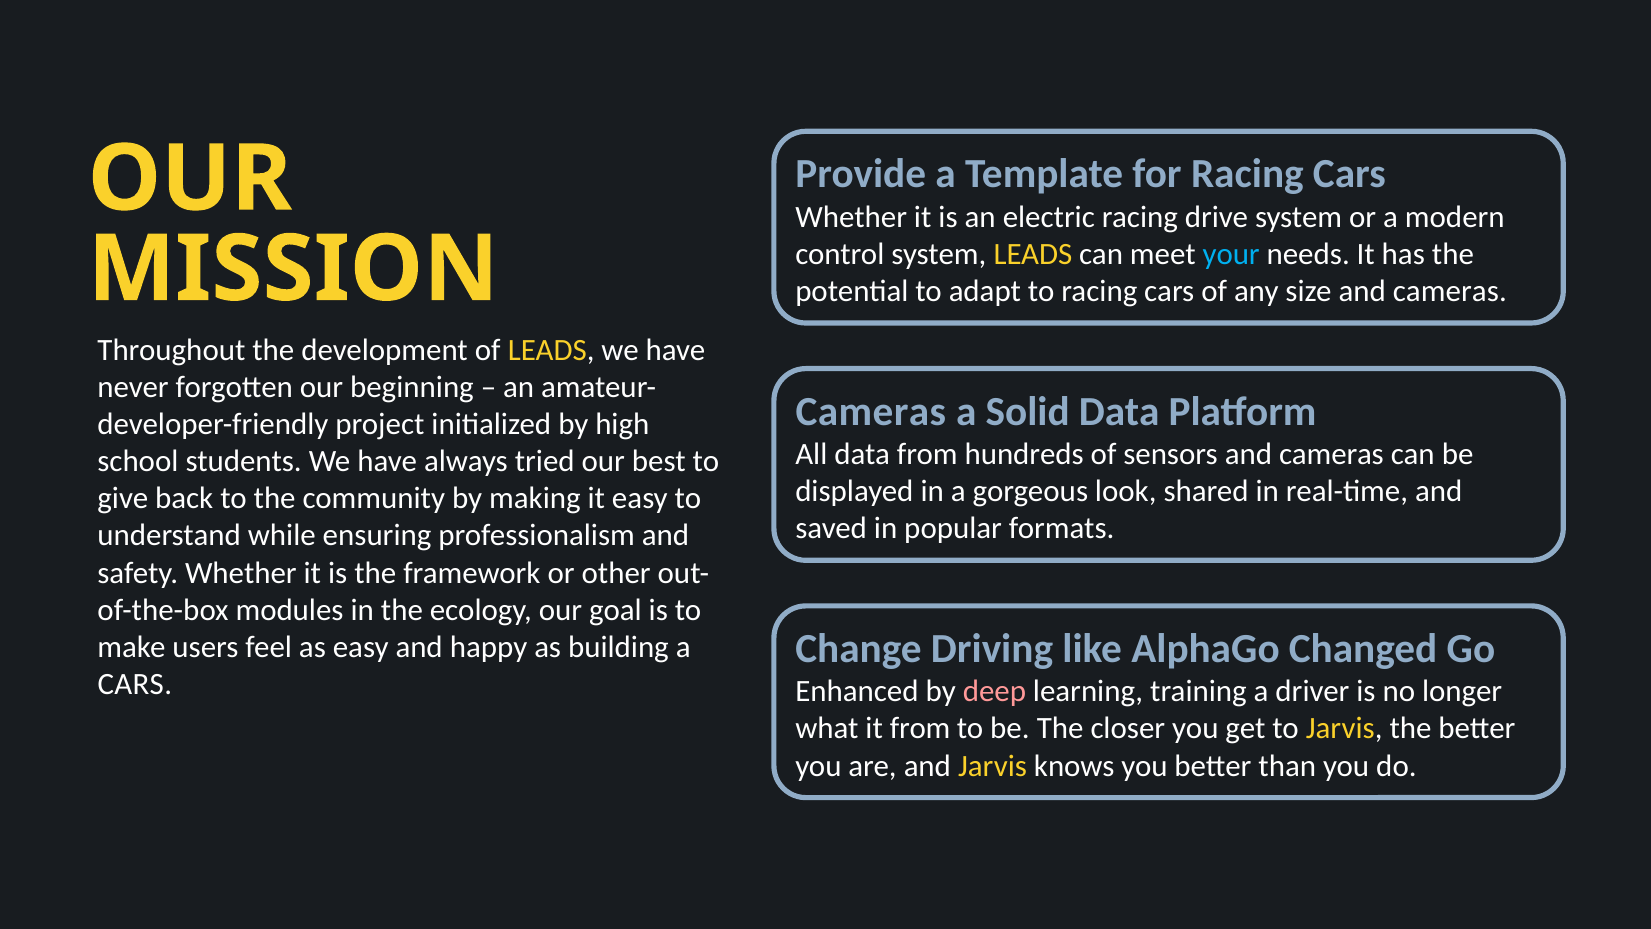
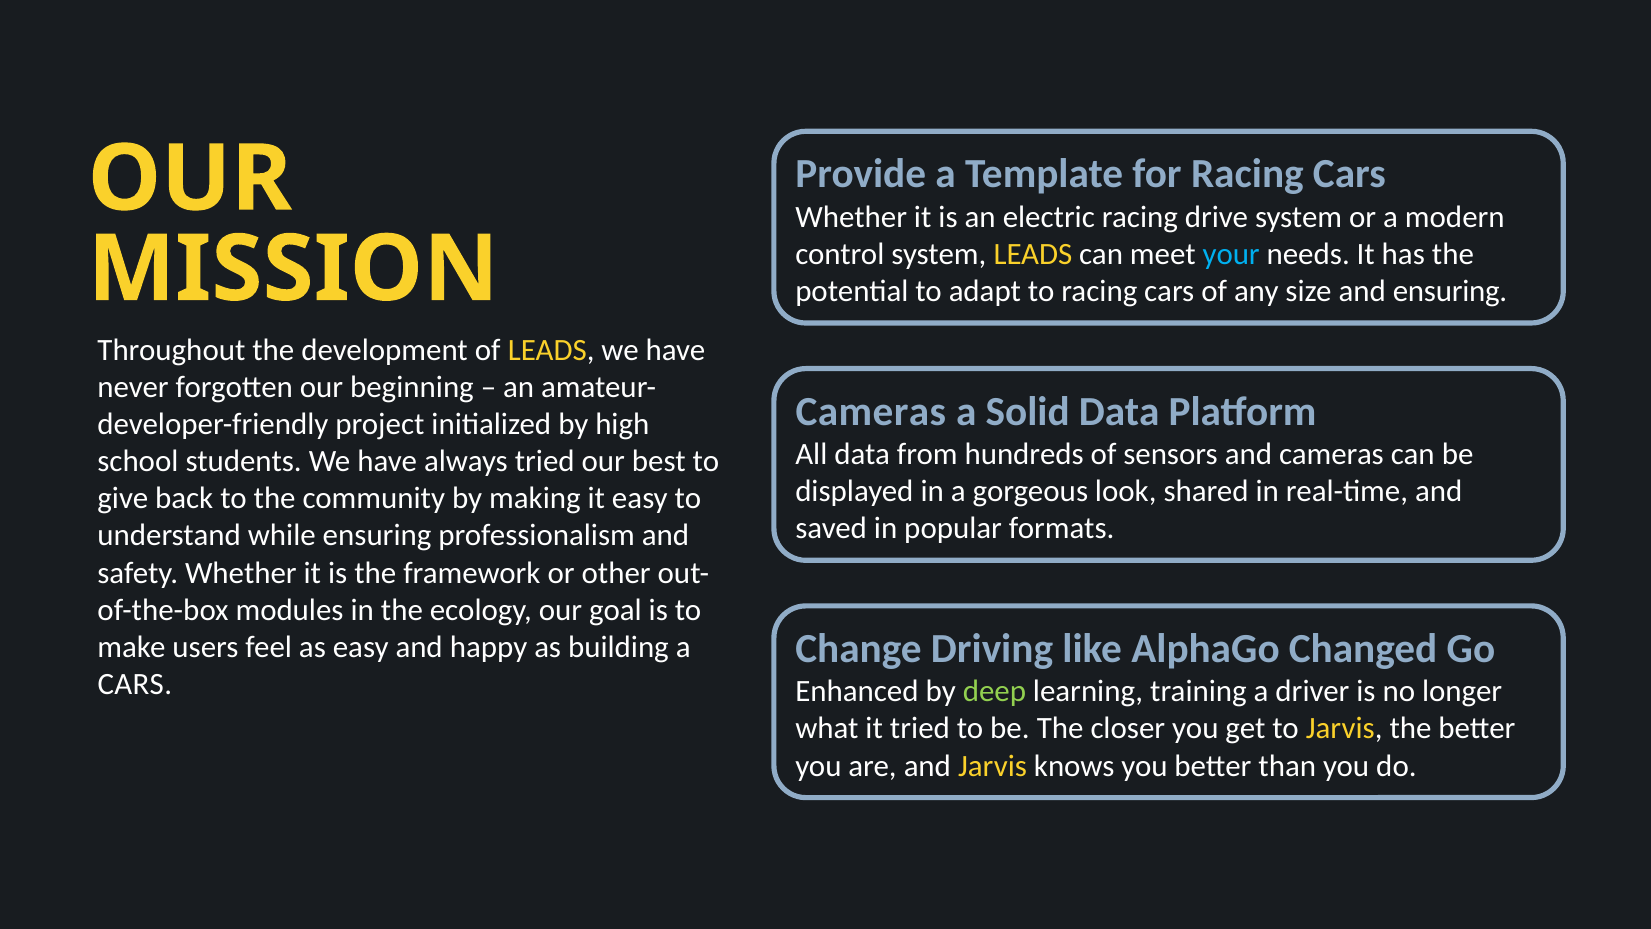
size and cameras: cameras -> ensuring
deep colour: pink -> light green
it from: from -> tried
